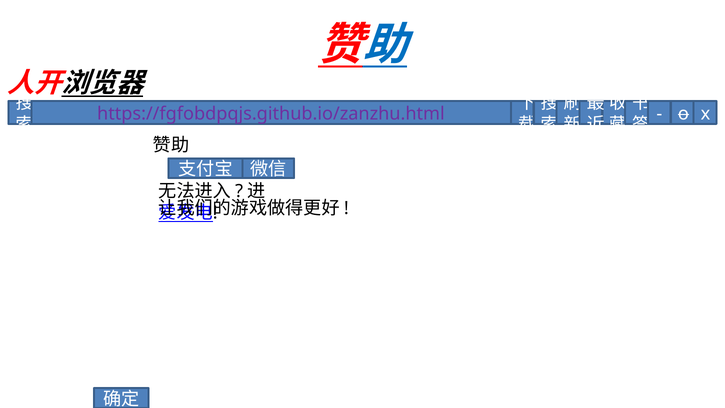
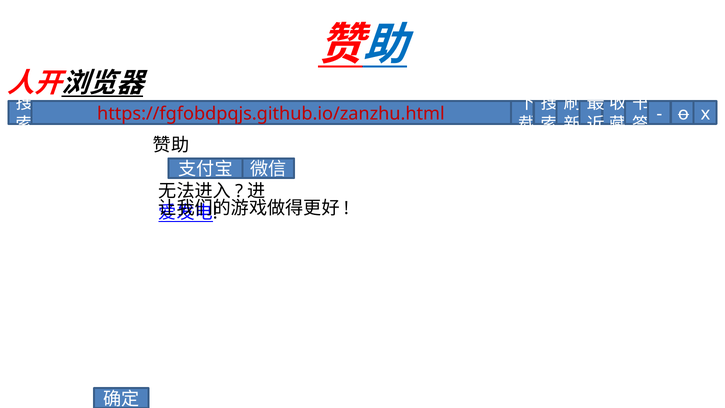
https://fgfobdpqjs.github.io/zanzhu.html colour: purple -> red
